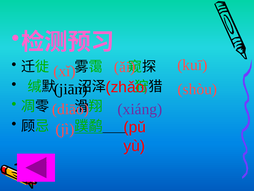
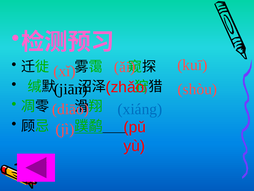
xiáng colour: purple -> blue
